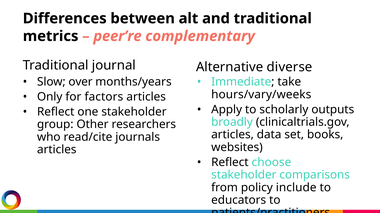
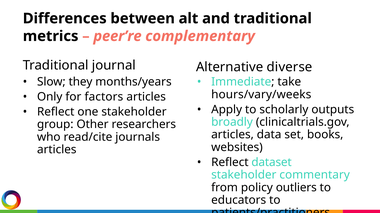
over: over -> they
choose: choose -> dataset
comparisons: comparisons -> commentary
include: include -> outliers
